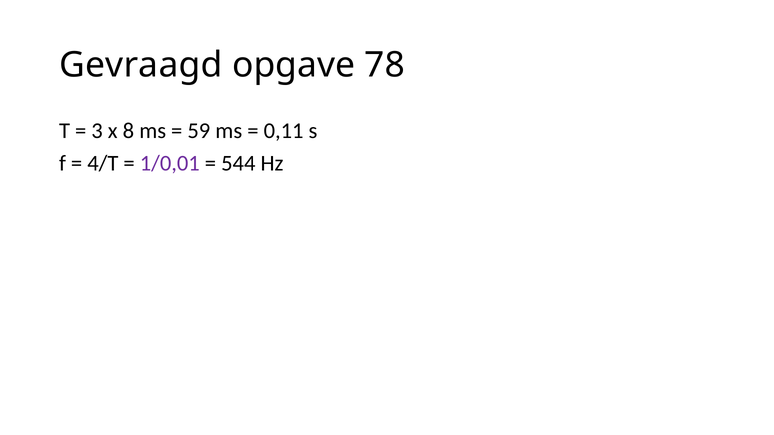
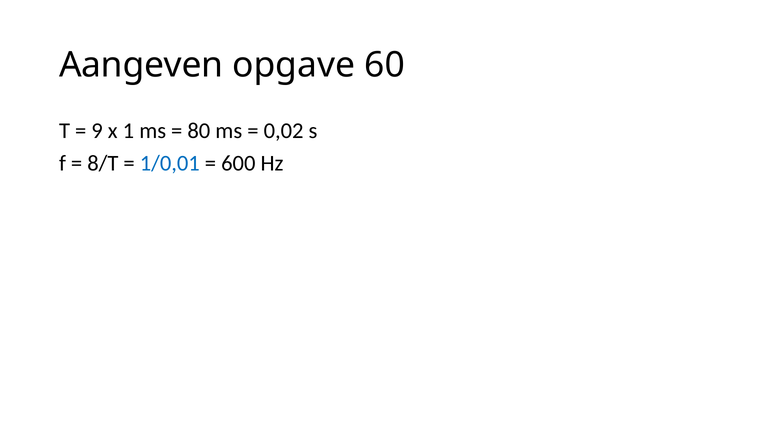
Gevraagd: Gevraagd -> Aangeven
78: 78 -> 60
3: 3 -> 9
8: 8 -> 1
59: 59 -> 80
0,11: 0,11 -> 0,02
4/T: 4/T -> 8/T
1/0,01 colour: purple -> blue
544: 544 -> 600
